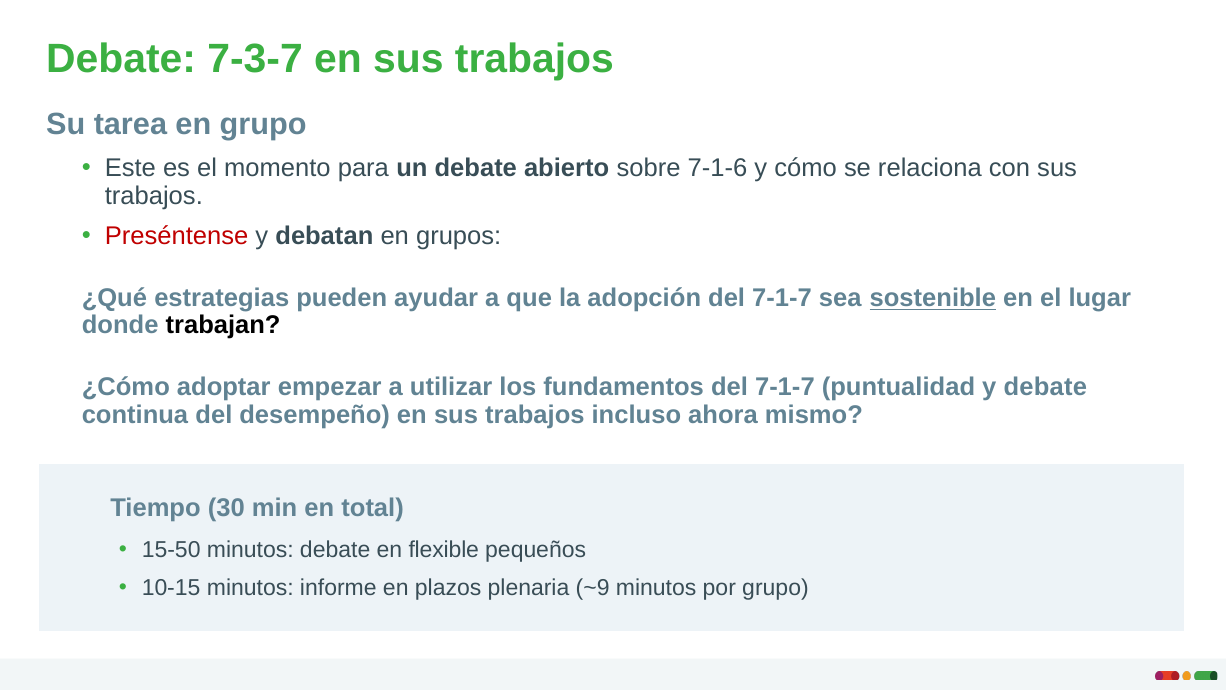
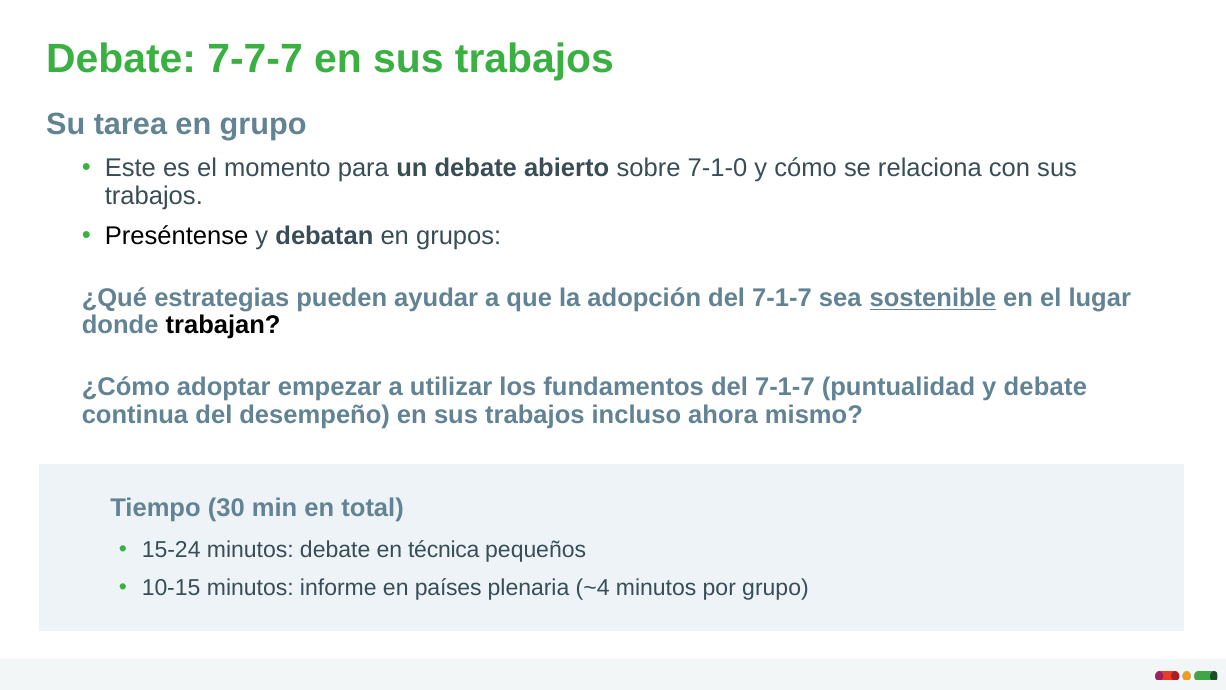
7-3-7: 7-3-7 -> 7-7-7
7-1-6: 7-1-6 -> 7-1-0
Preséntense colour: red -> black
15-50: 15-50 -> 15-24
flexible: flexible -> técnica
plazos: plazos -> países
~9: ~9 -> ~4
